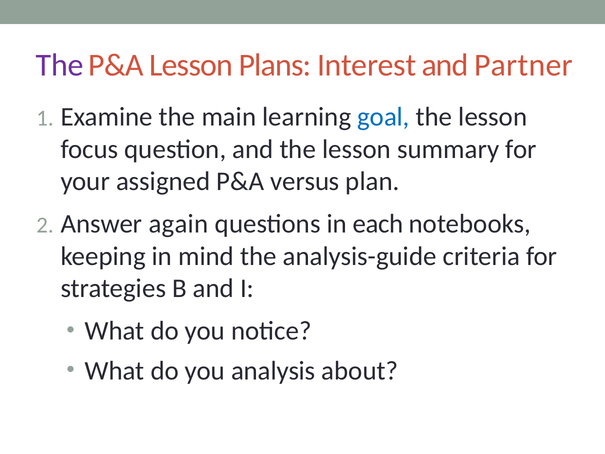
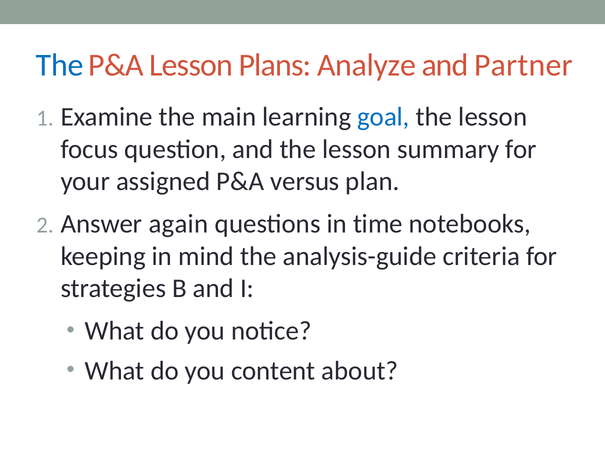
The at (60, 65) colour: purple -> blue
Interest: Interest -> Analyze
each: each -> time
analysis: analysis -> content
